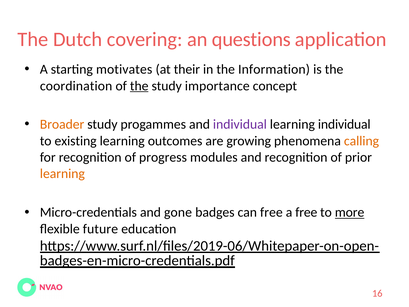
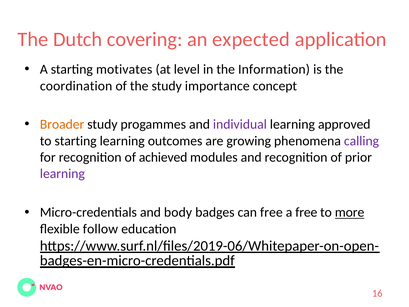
questions: questions -> expected
their: their -> level
the at (139, 86) underline: present -> none
learning individual: individual -> approved
to existing: existing -> starting
calling colour: orange -> purple
progress: progress -> achieved
learning at (62, 173) colour: orange -> purple
gone: gone -> body
future: future -> follow
